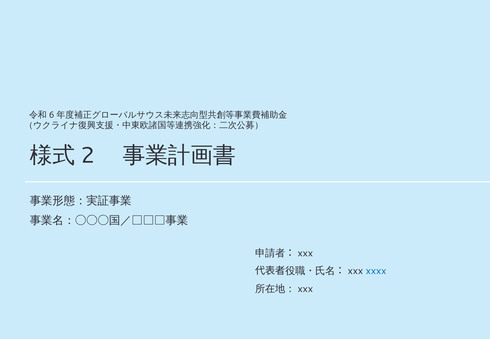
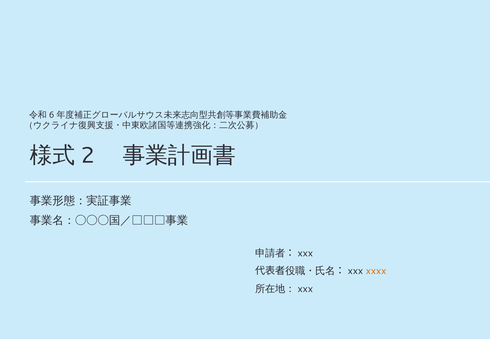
xxxx colour: blue -> orange
